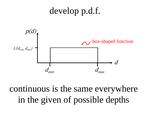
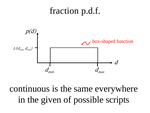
develop: develop -> fraction
depths: depths -> scripts
